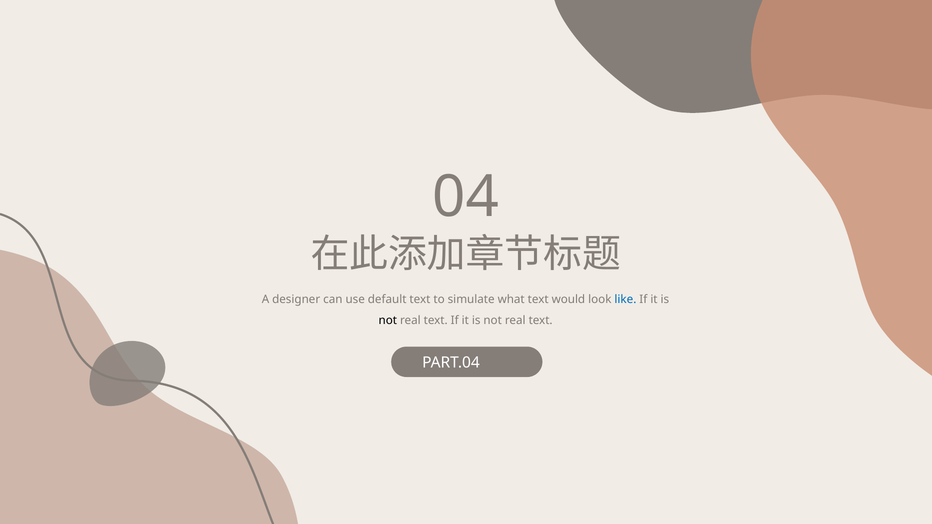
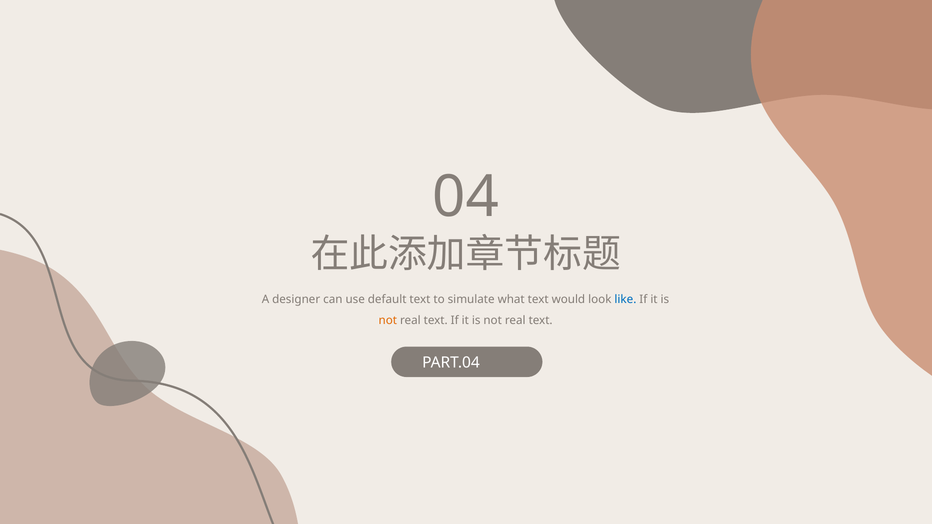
not at (388, 321) colour: black -> orange
